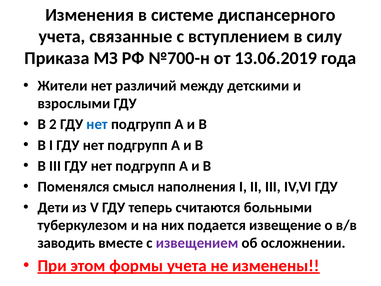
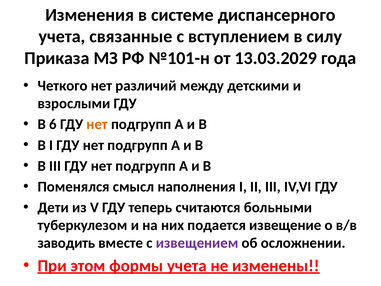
№700-н: №700-н -> №101-н
13.06.2019: 13.06.2019 -> 13.03.2029
Жители: Жители -> Четкого
2: 2 -> 6
нет at (97, 124) colour: blue -> orange
